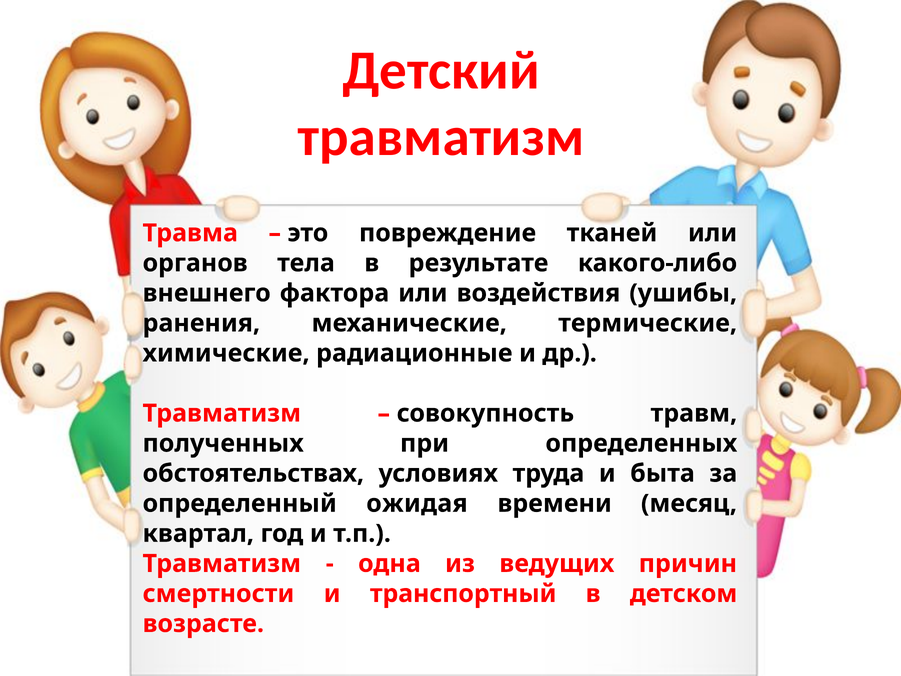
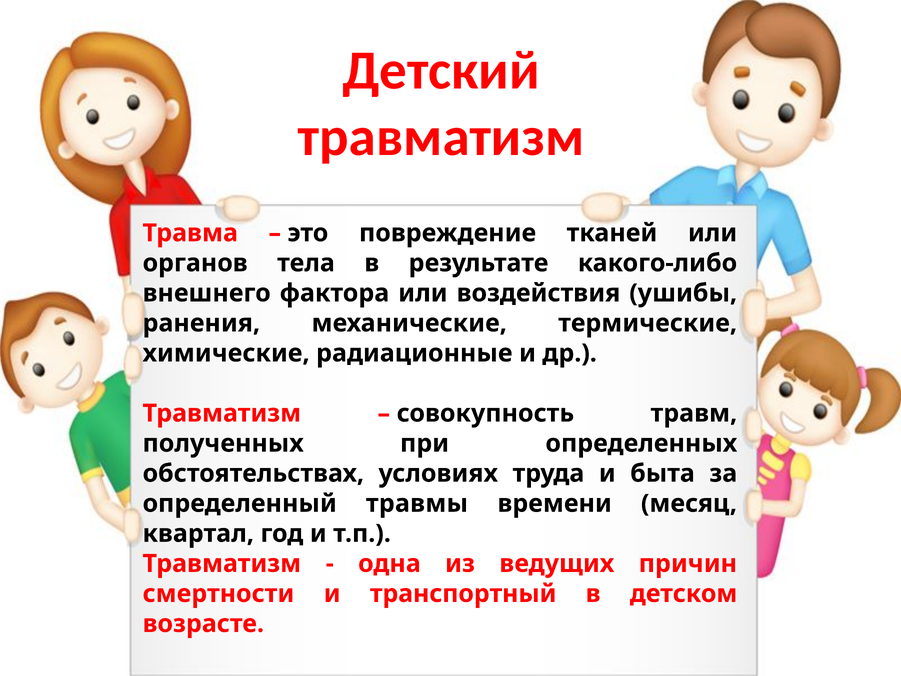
ожидая: ожидая -> травмы
